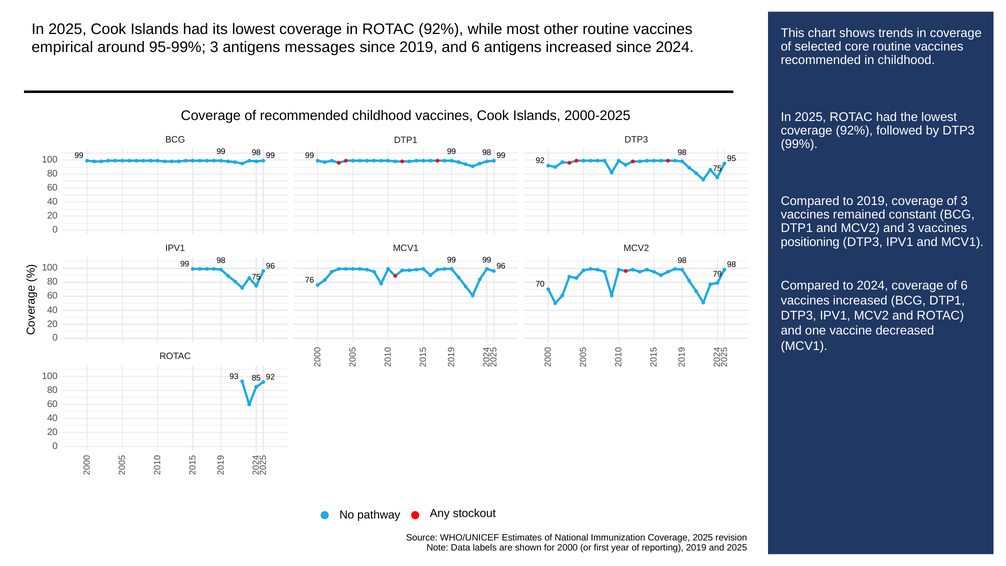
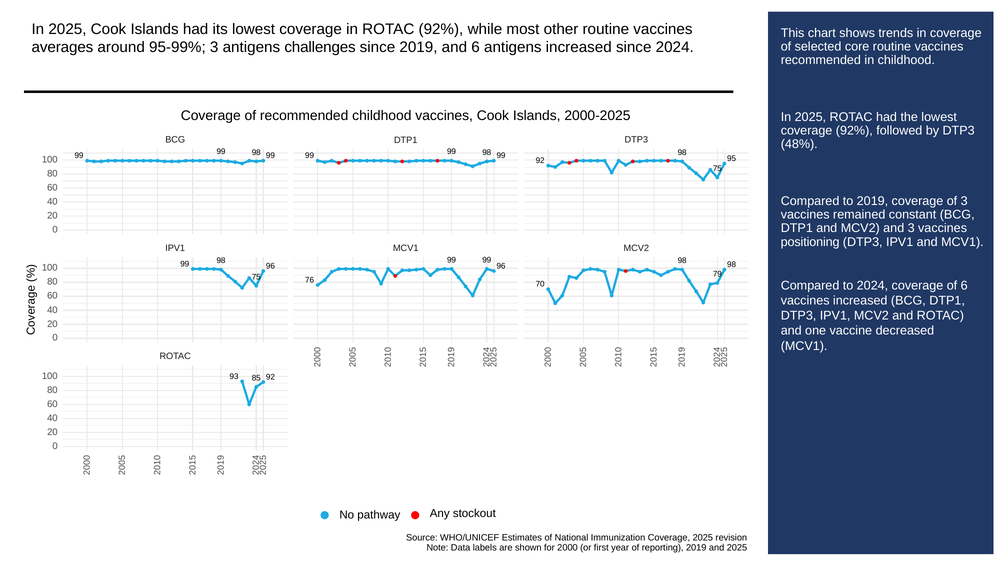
empirical: empirical -> averages
messages: messages -> challenges
99%: 99% -> 48%
